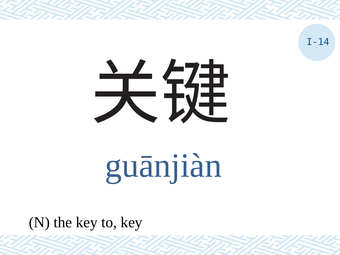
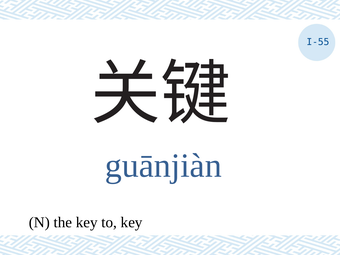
I-14: I-14 -> I-55
